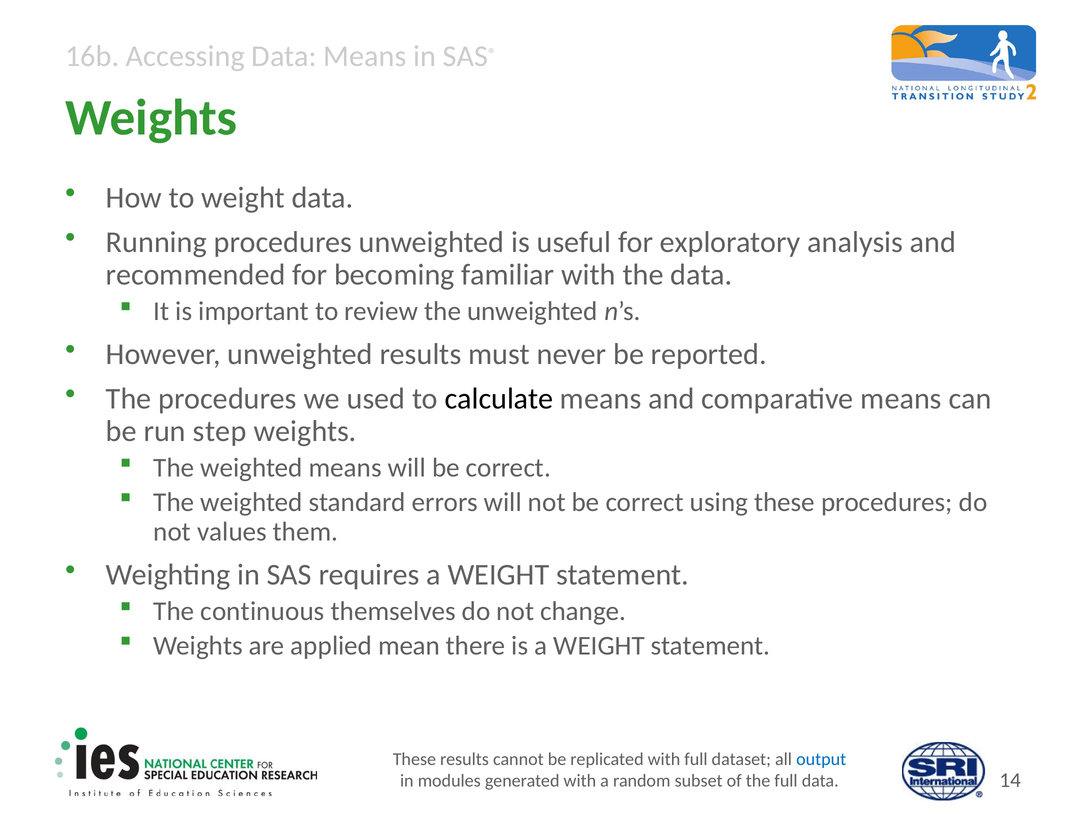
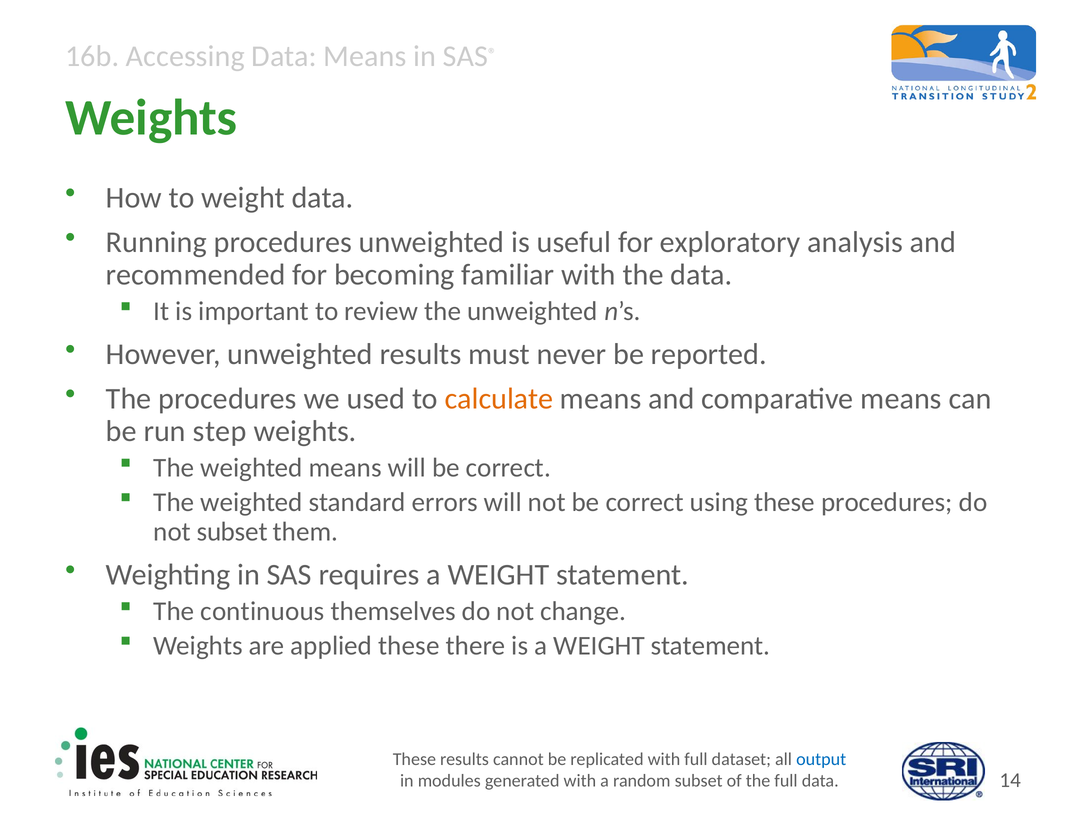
calculate colour: black -> orange
not values: values -> subset
applied mean: mean -> these
